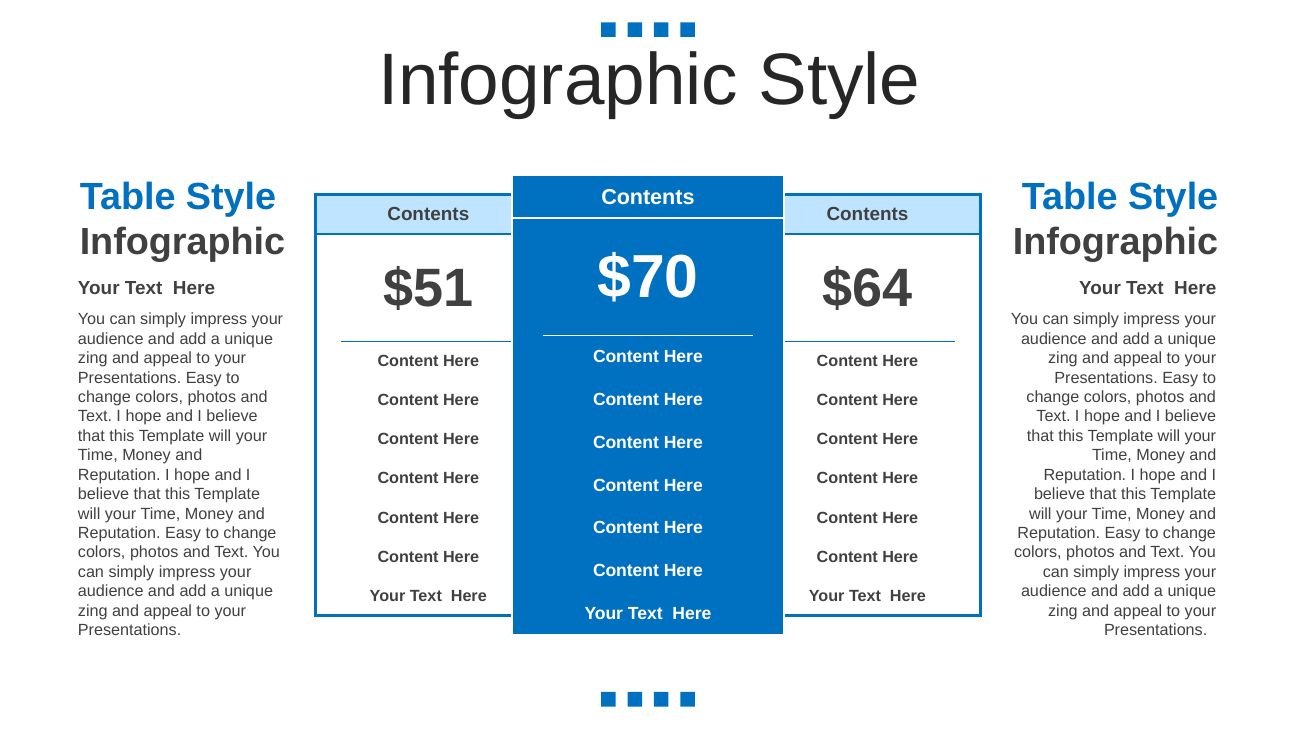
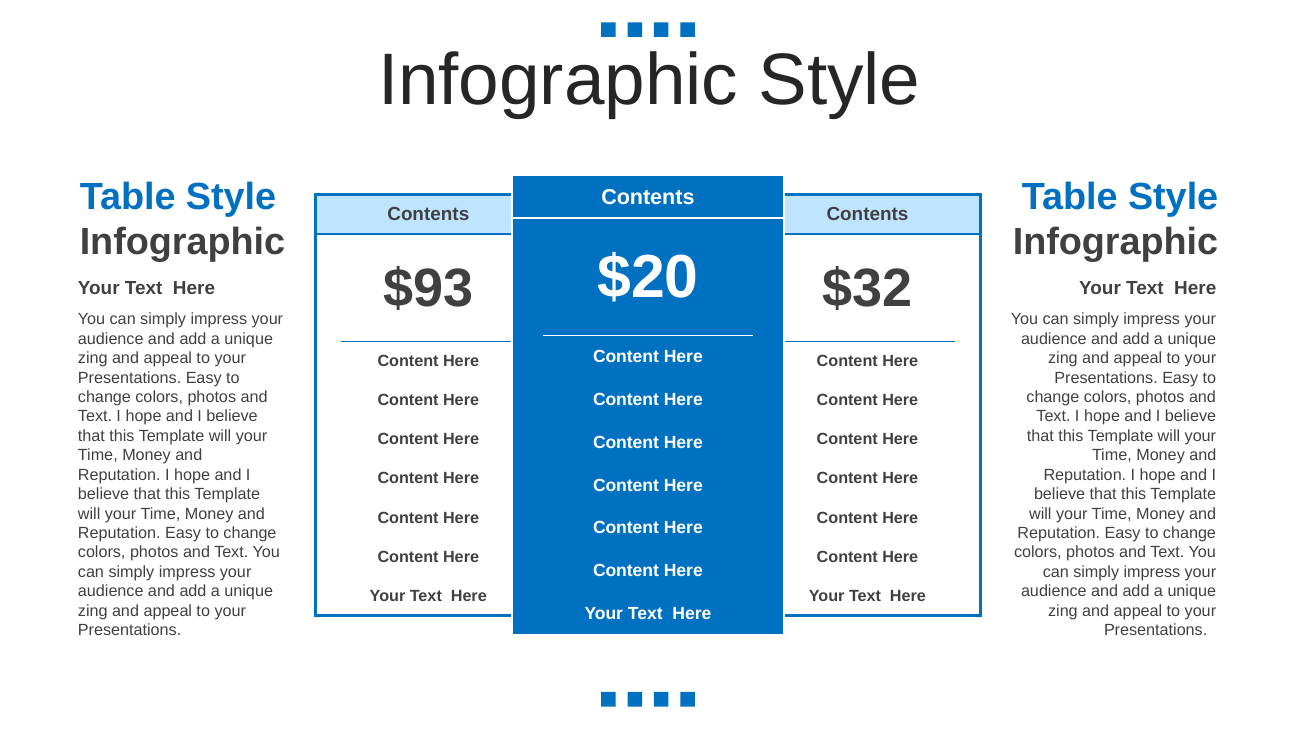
$70: $70 -> $20
$51: $51 -> $93
$64: $64 -> $32
